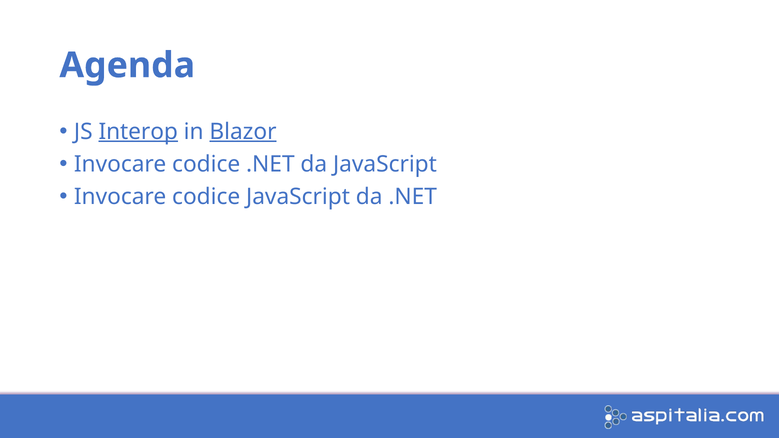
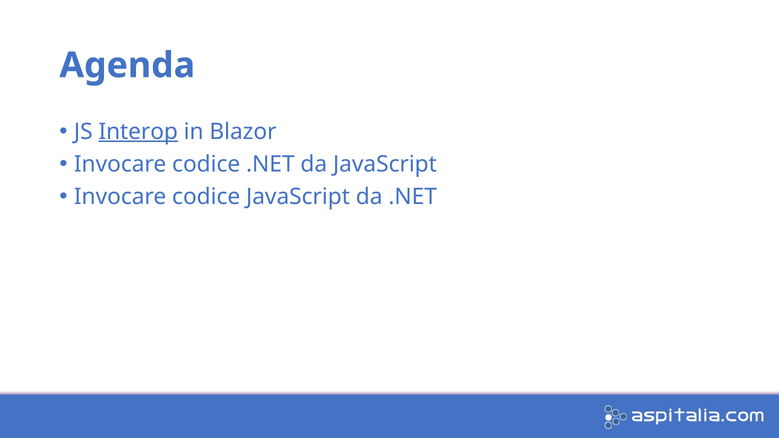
Blazor underline: present -> none
